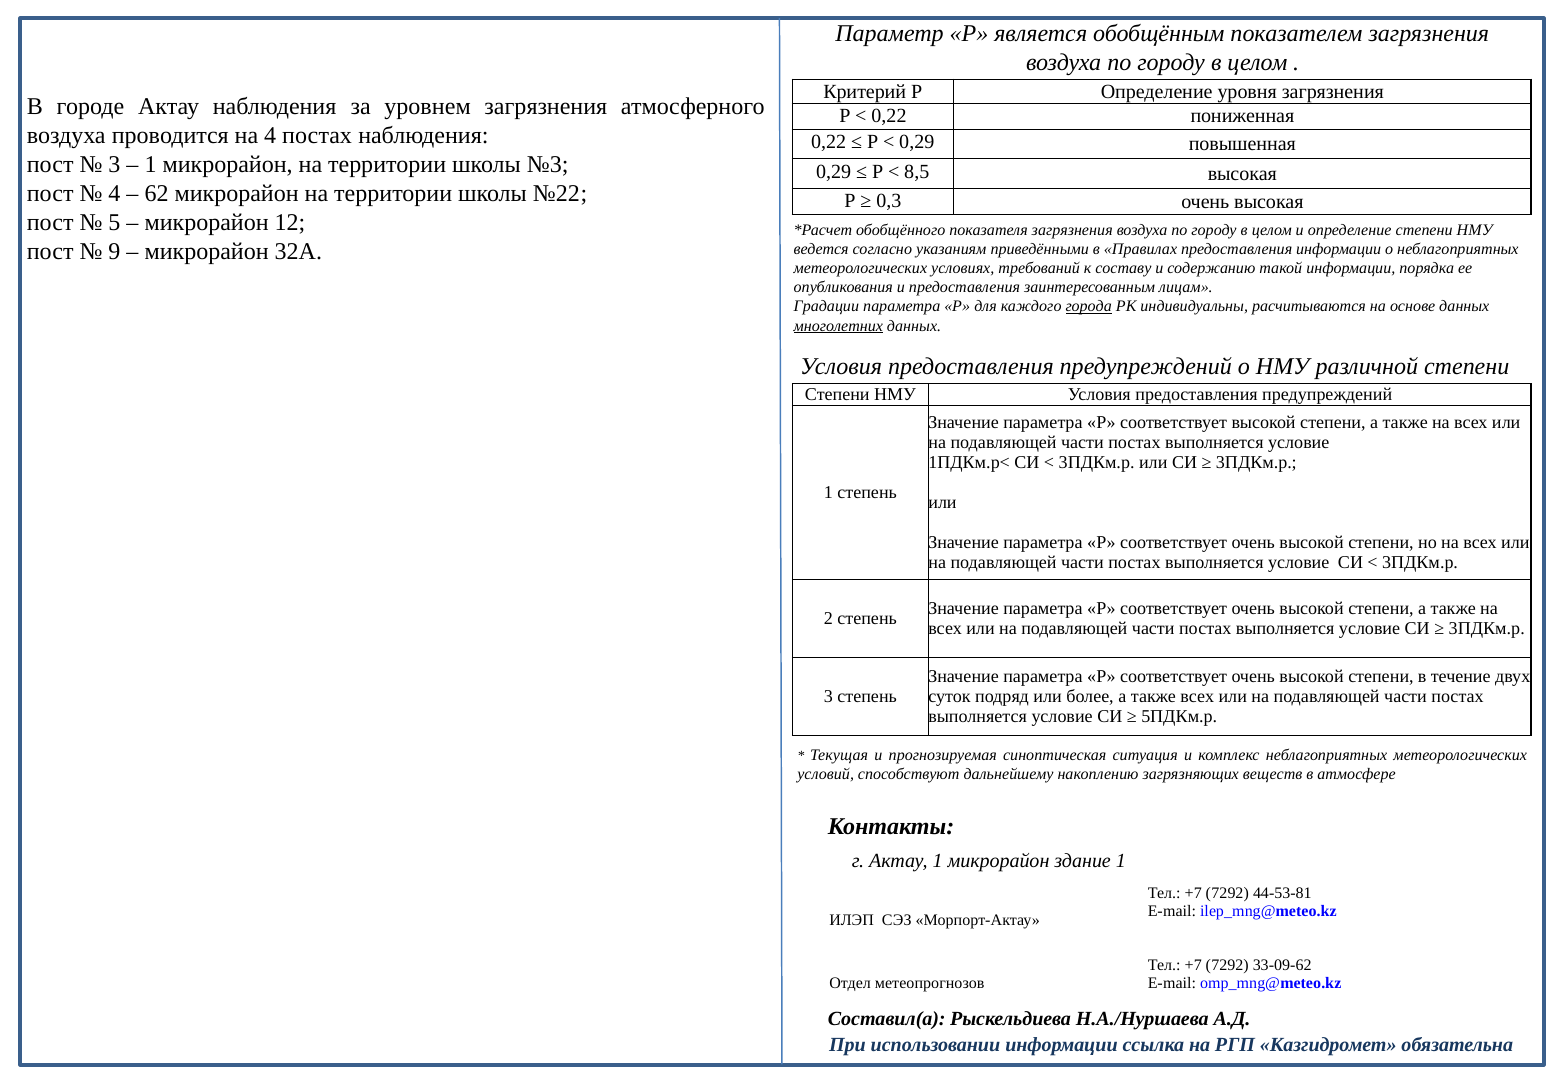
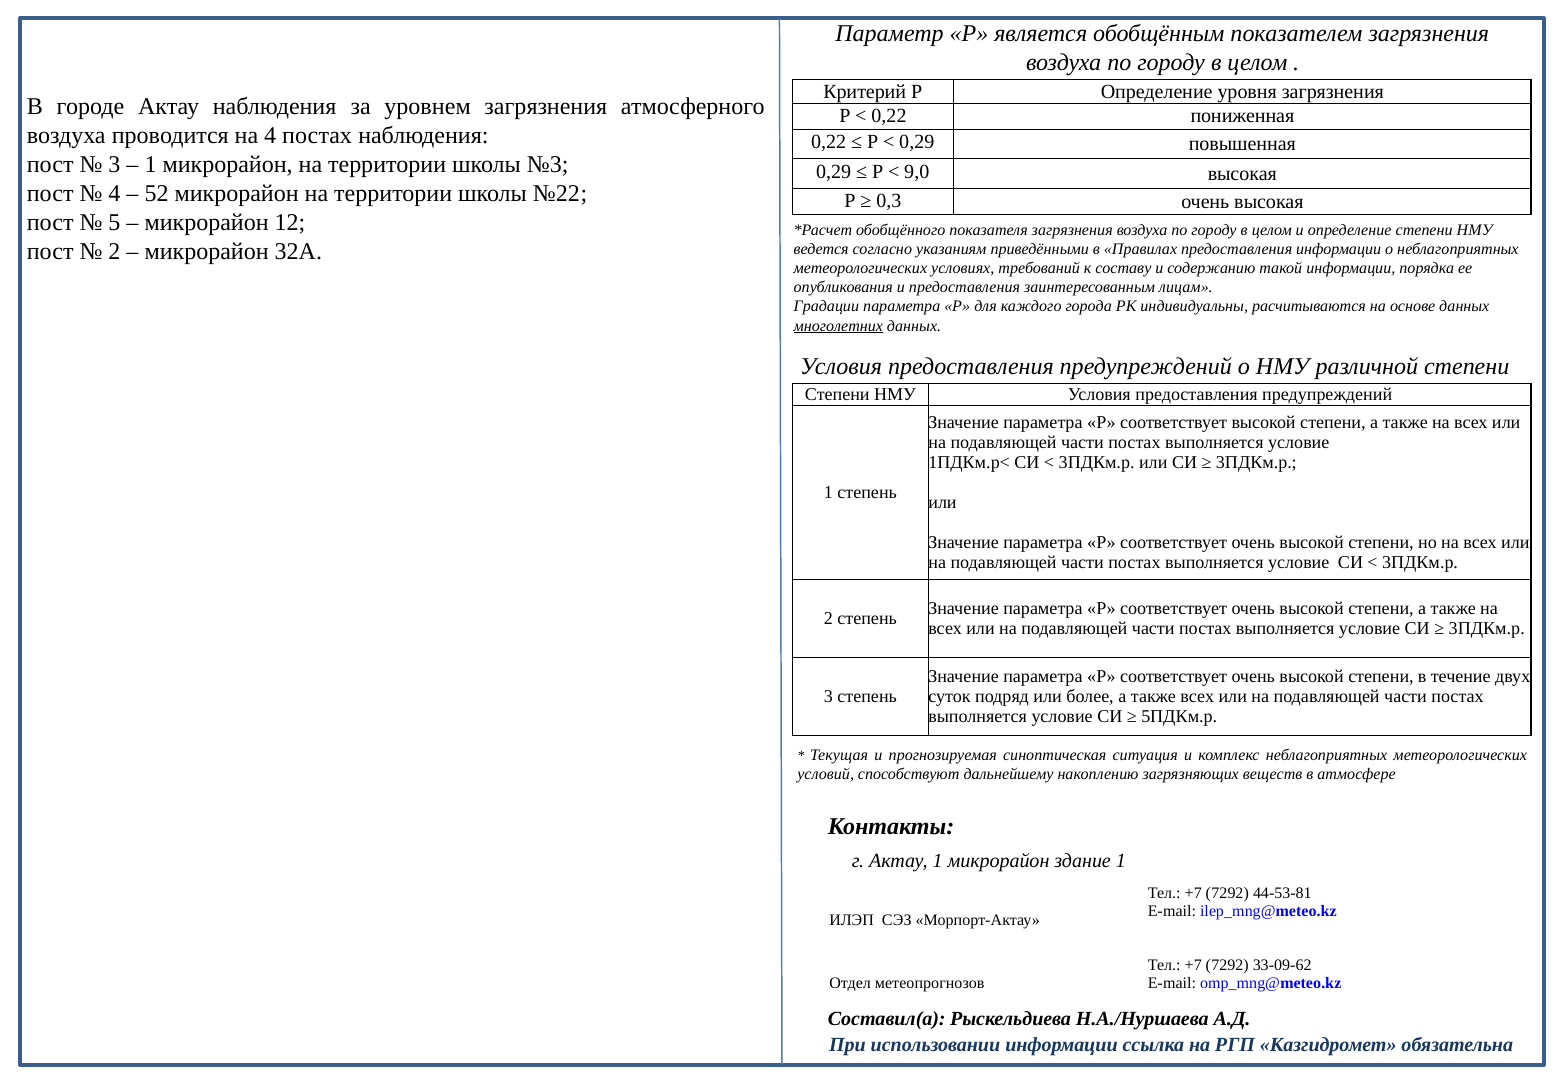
8,5: 8,5 -> 9,0
62: 62 -> 52
9 at (114, 251): 9 -> 2
города underline: present -> none
